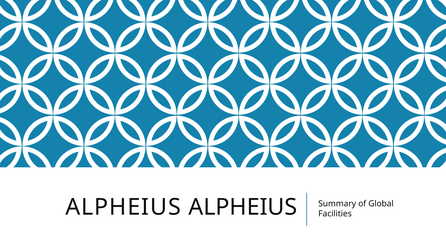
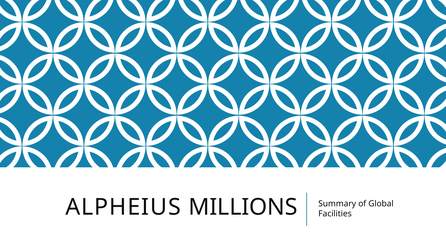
ALPHEIUS ALPHEIUS: ALPHEIUS -> MILLIONS
